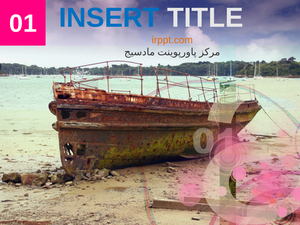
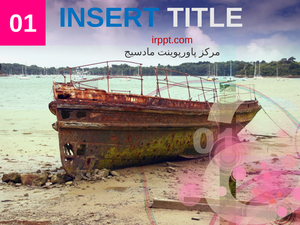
irppt.com colour: orange -> red
